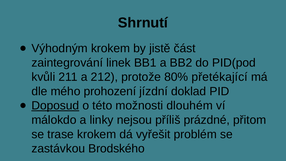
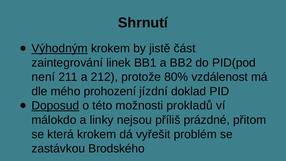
Výhodným underline: none -> present
kvůli: kvůli -> není
přetékající: přetékající -> vzdálenost
dlouhém: dlouhém -> prokladů
trase: trase -> která
